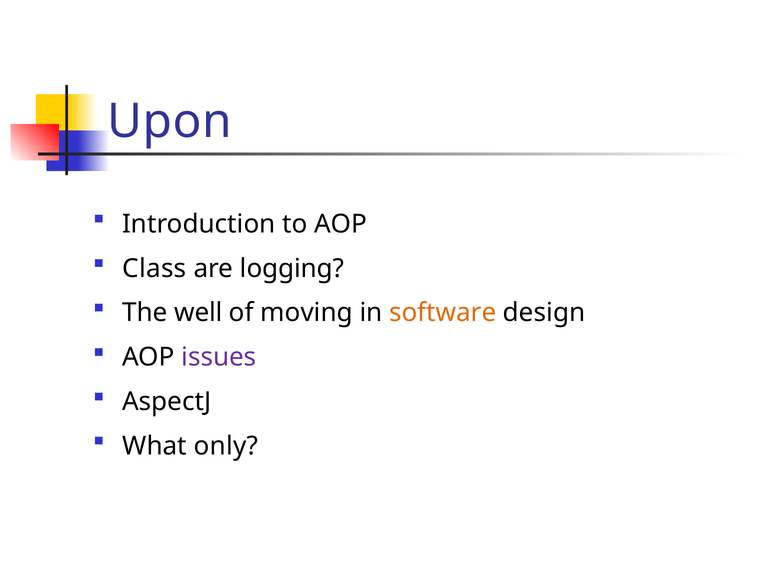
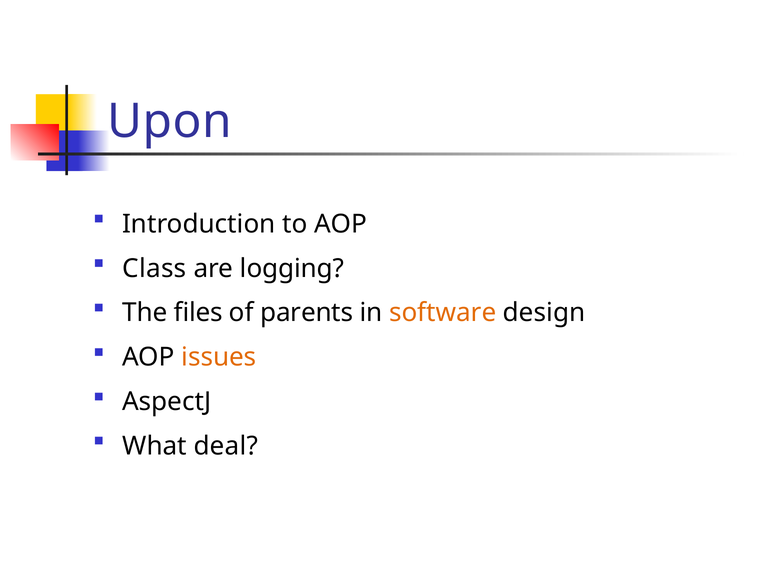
well: well -> files
moving: moving -> parents
issues colour: purple -> orange
only: only -> deal
